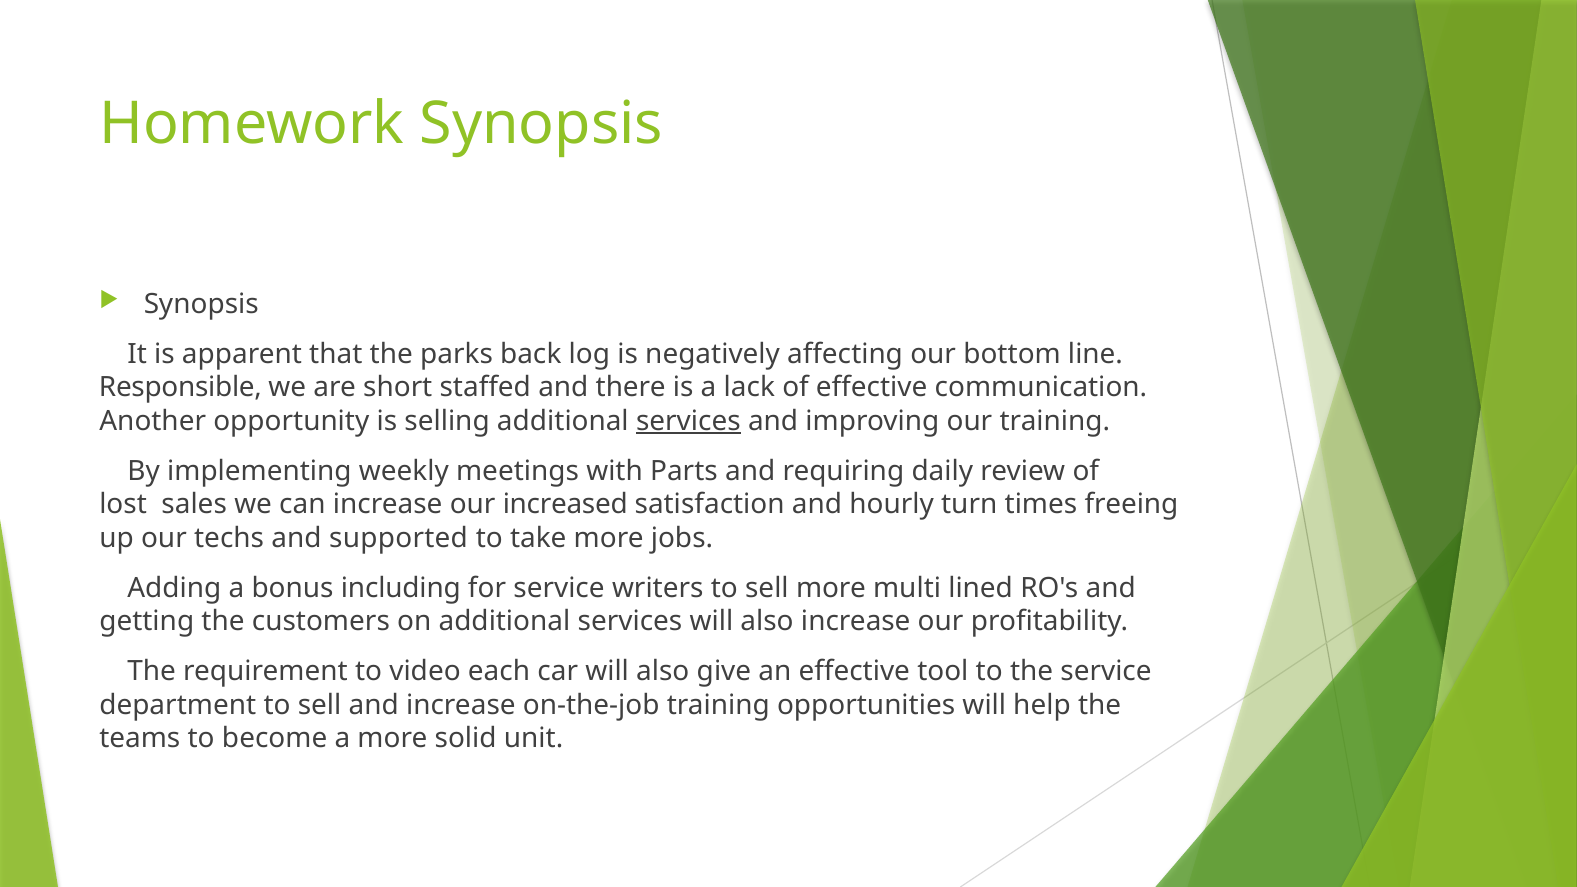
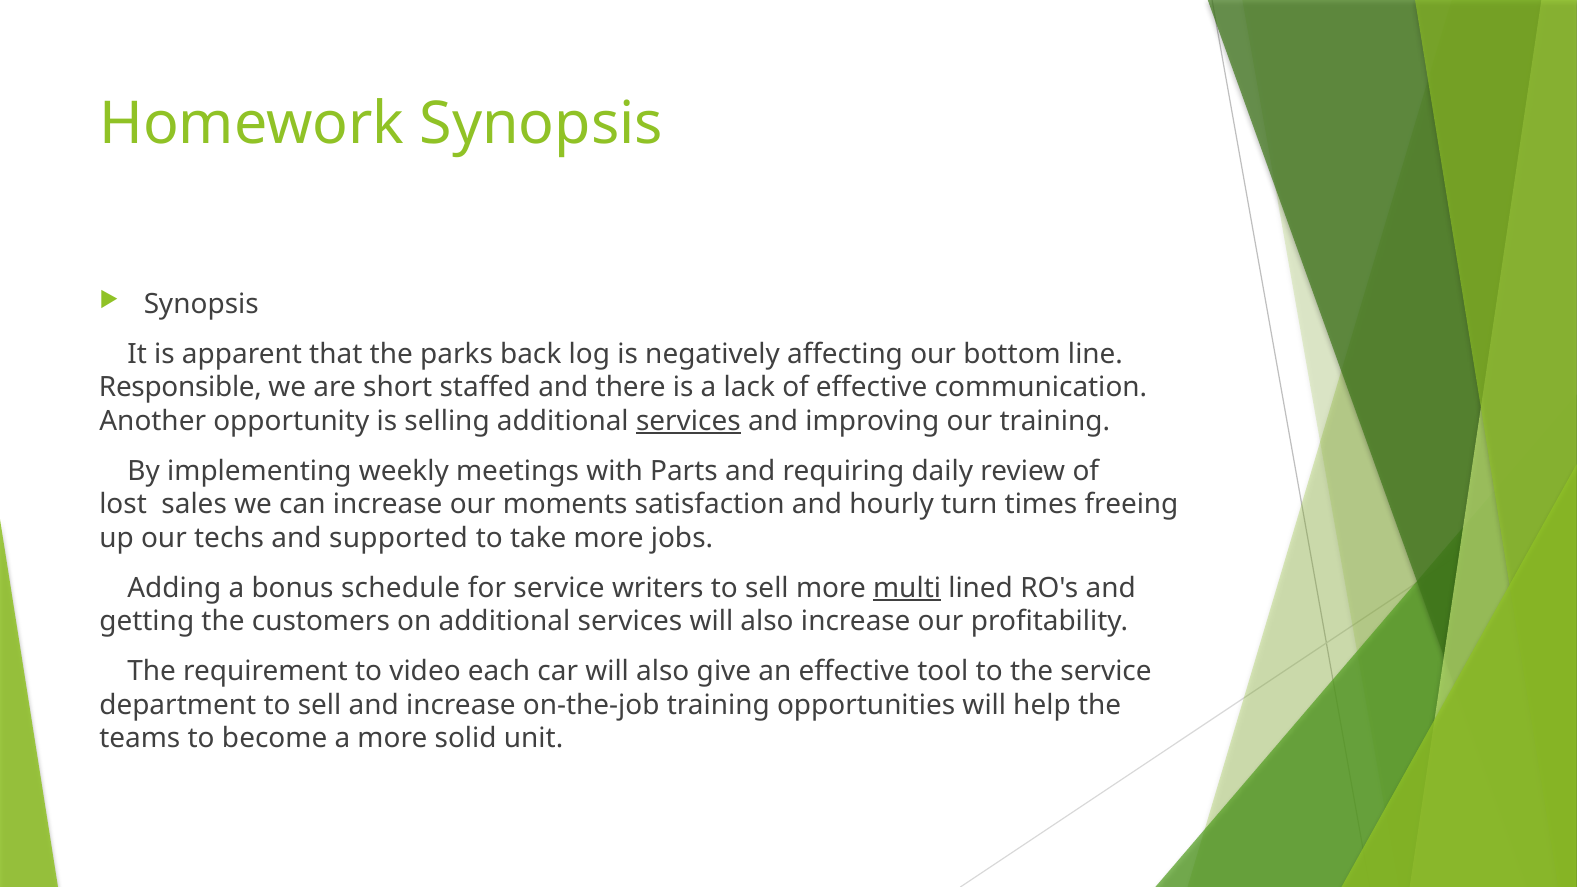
increased: increased -> moments
including: including -> schedule
multi underline: none -> present
